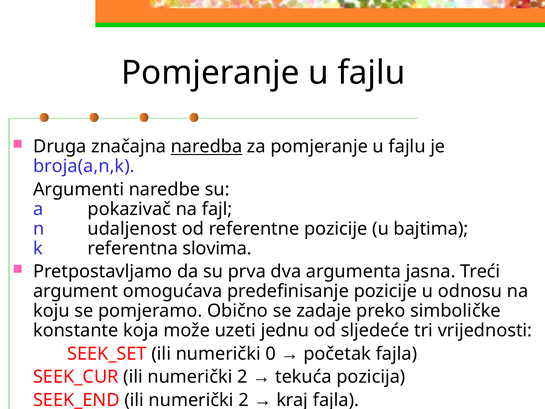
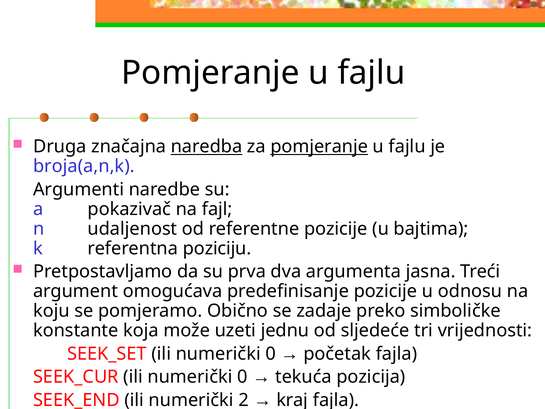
pomjeranje at (319, 147) underline: none -> present
slovima: slovima -> poziciju
SEEK_CUR ili numerički 2: 2 -> 0
